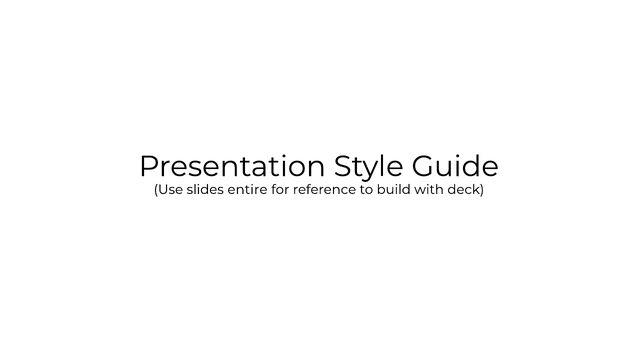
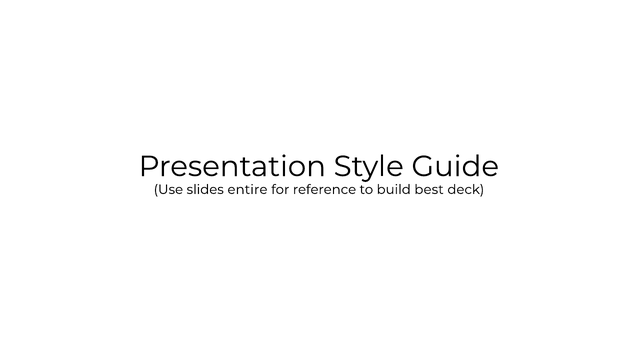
with: with -> best
